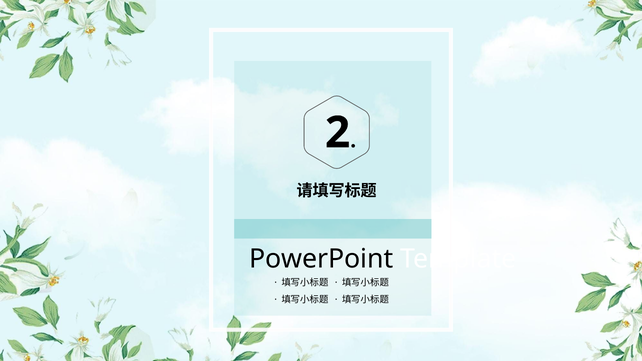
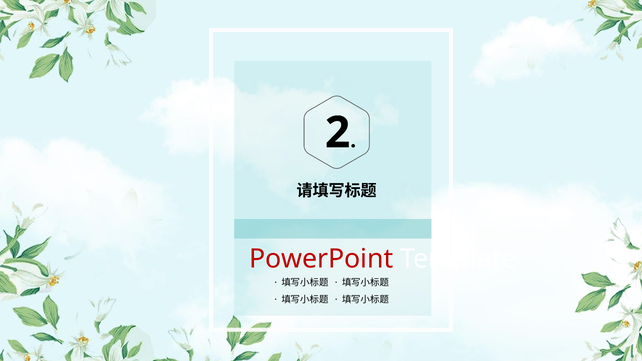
PowerPoint colour: black -> red
